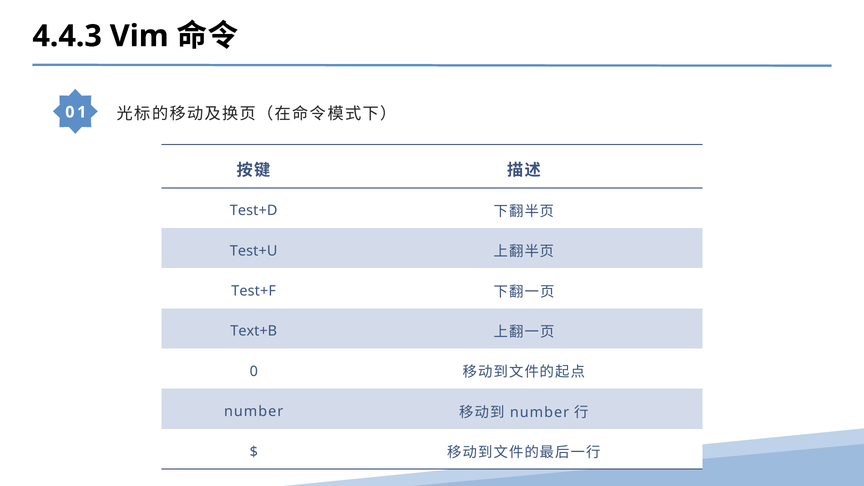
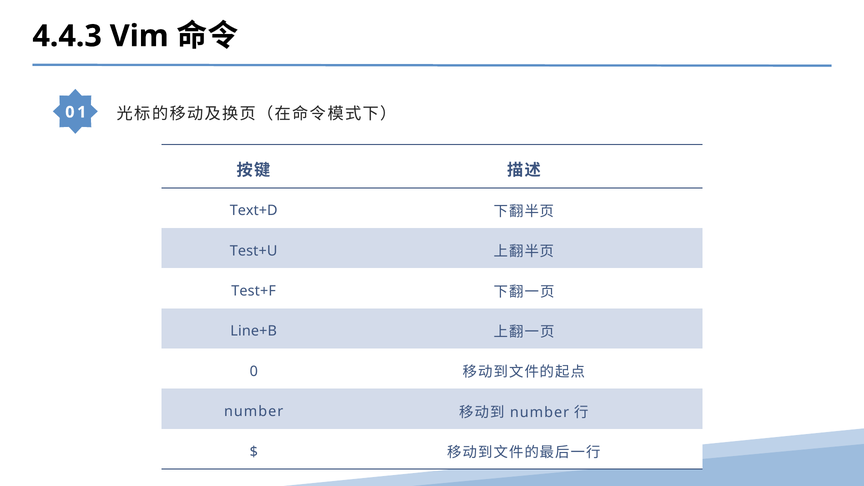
Test+D: Test+D -> Text+D
Text+B: Text+B -> Line+B
